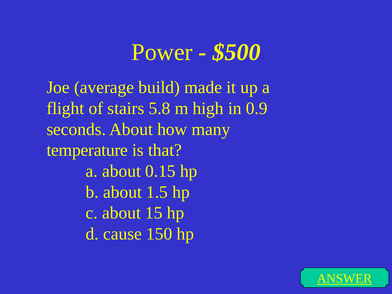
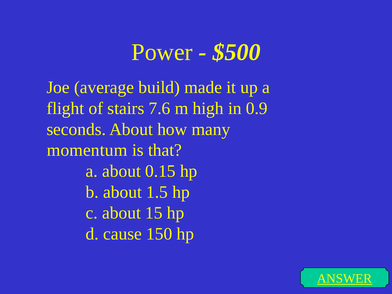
5.8: 5.8 -> 7.6
temperature: temperature -> momentum
